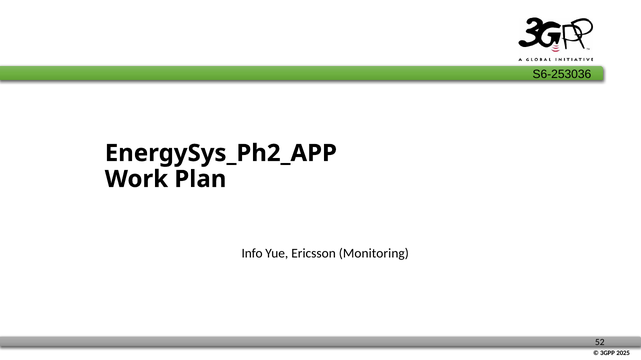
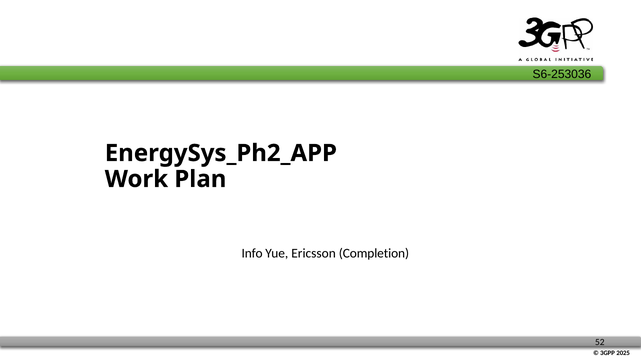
Monitoring: Monitoring -> Completion
